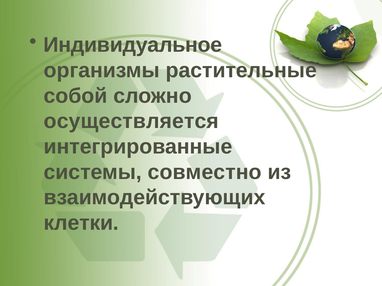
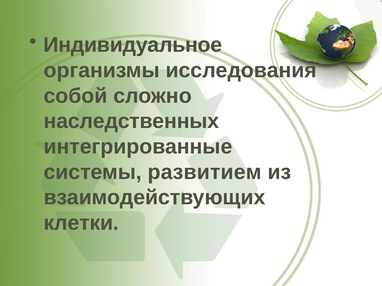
растительные: растительные -> исследования
осуществляется: осуществляется -> наследственных
совместно: совместно -> развитием
